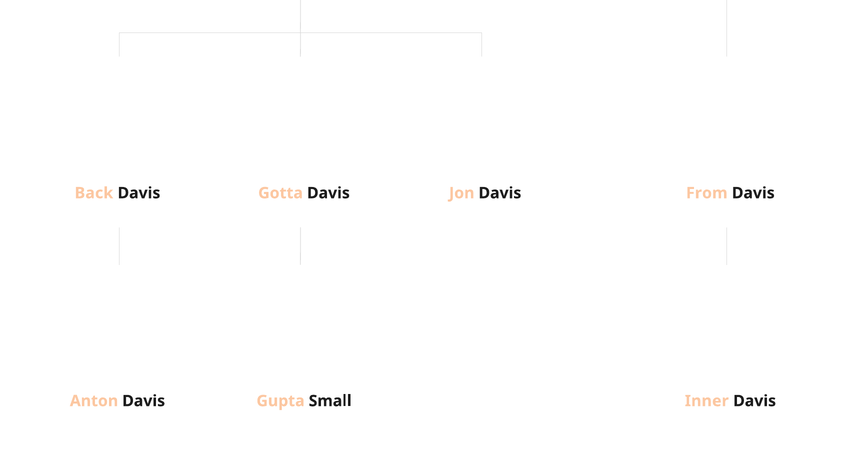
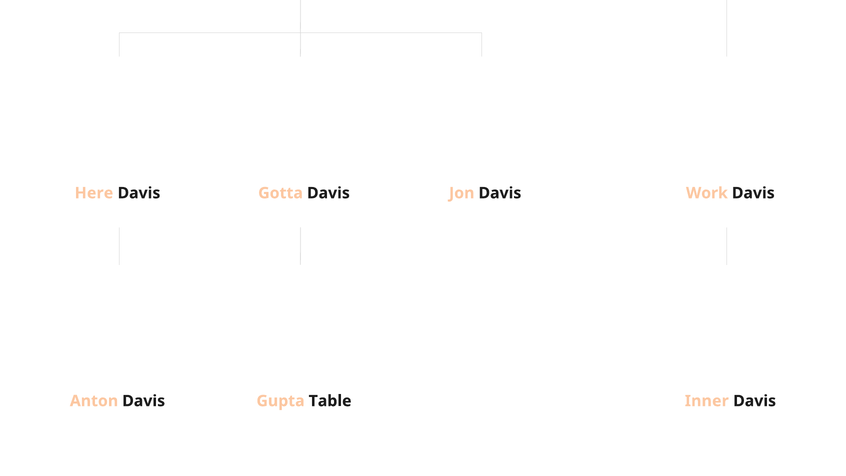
Back: Back -> Here
From: From -> Work
Small: Small -> Table
